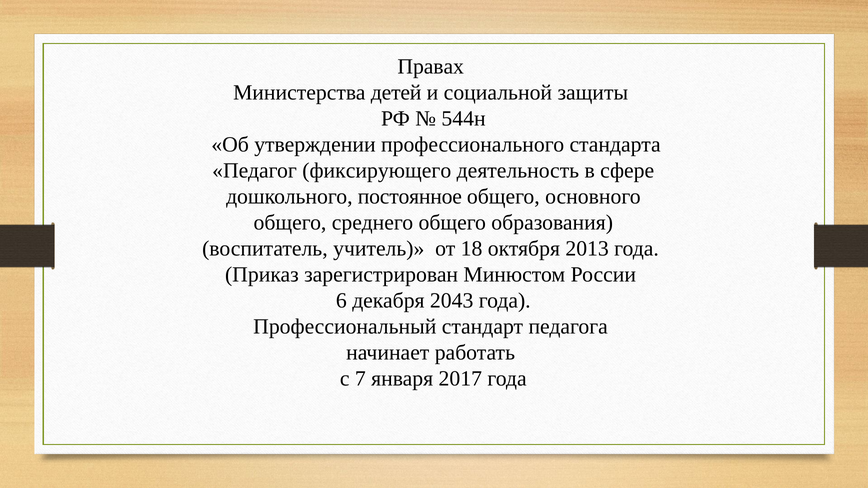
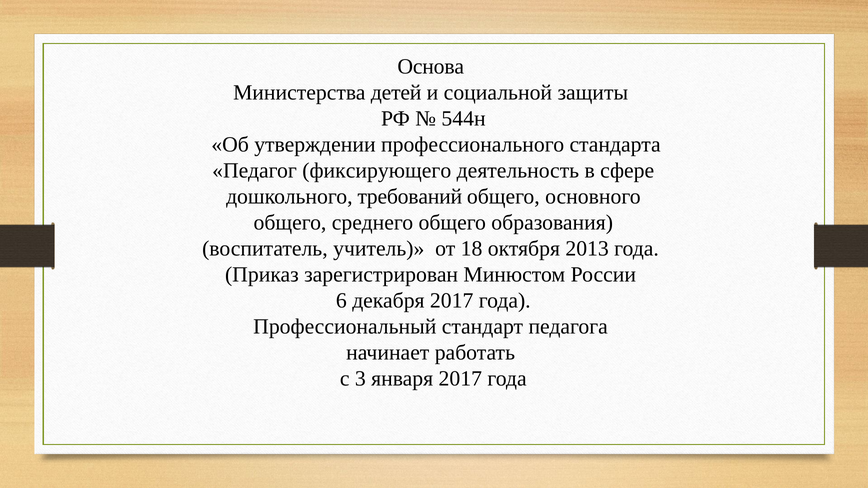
Правах: Правах -> Основа
постоянное: постоянное -> требований
декабря 2043: 2043 -> 2017
7: 7 -> 3
